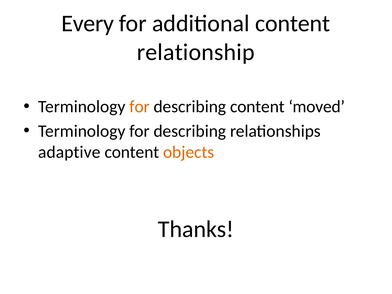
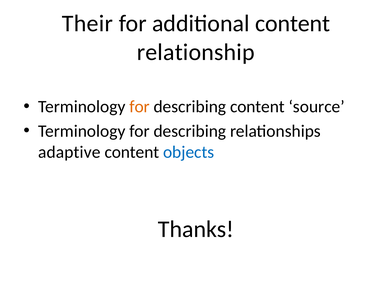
Every: Every -> Their
moved: moved -> source
objects colour: orange -> blue
